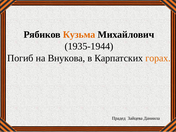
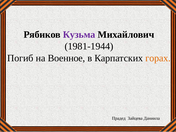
Кузьма colour: orange -> purple
1935-1944: 1935-1944 -> 1981-1944
Внукова: Внукова -> Военное
